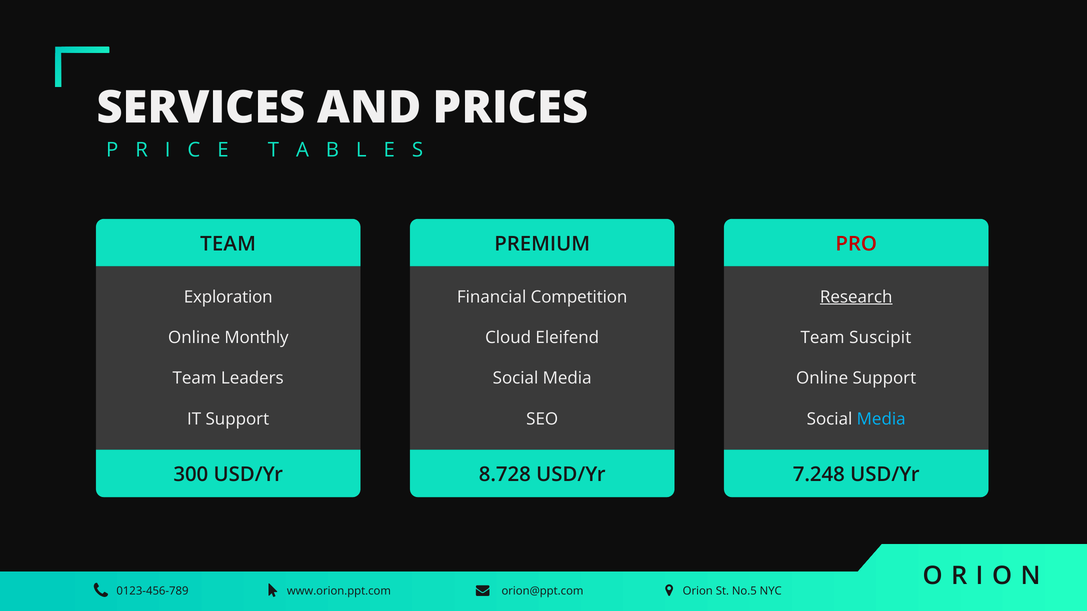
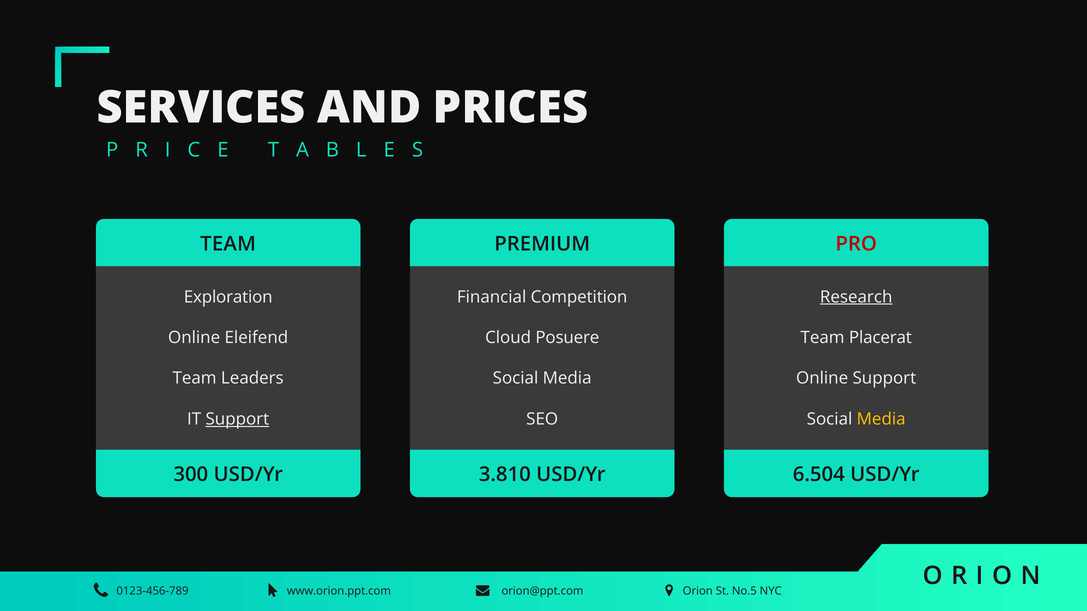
Monthly: Monthly -> Eleifend
Eleifend: Eleifend -> Posuere
Suscipit: Suscipit -> Placerat
Support at (237, 419) underline: none -> present
Media at (881, 419) colour: light blue -> yellow
8.728: 8.728 -> 3.810
7.248: 7.248 -> 6.504
